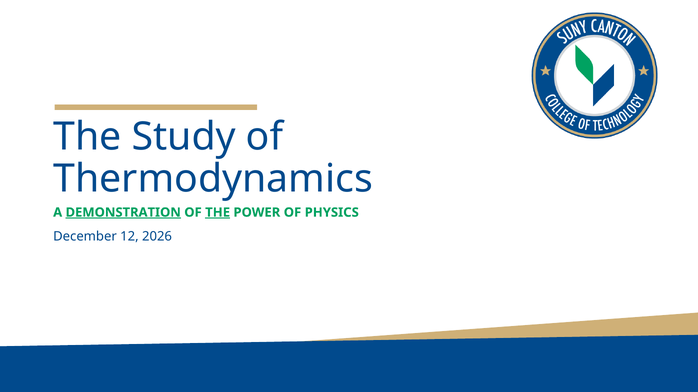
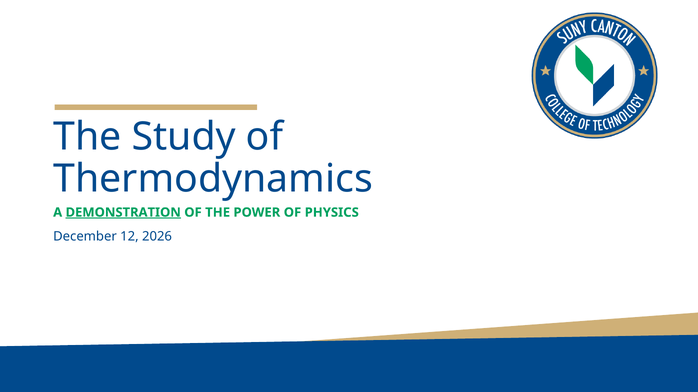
THE at (218, 213) underline: present -> none
